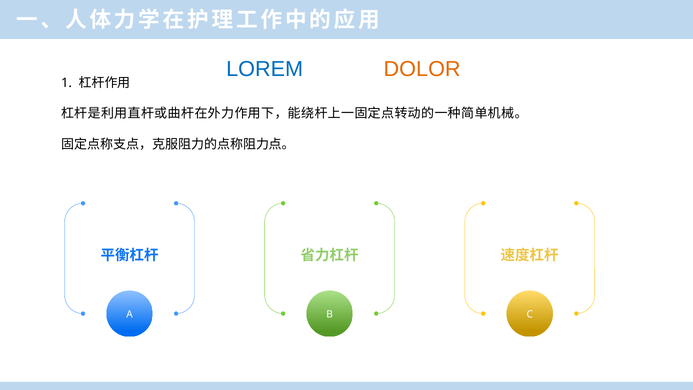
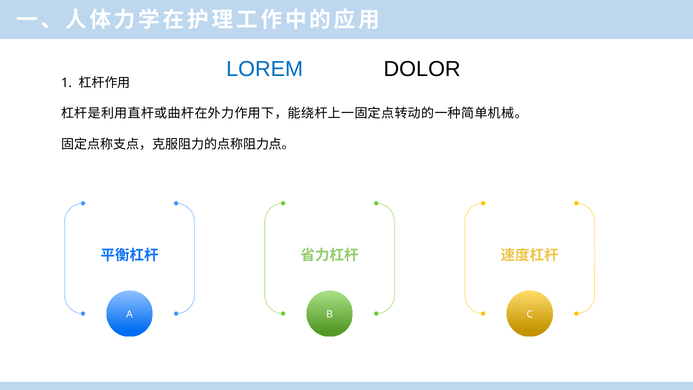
DOLOR colour: orange -> black
